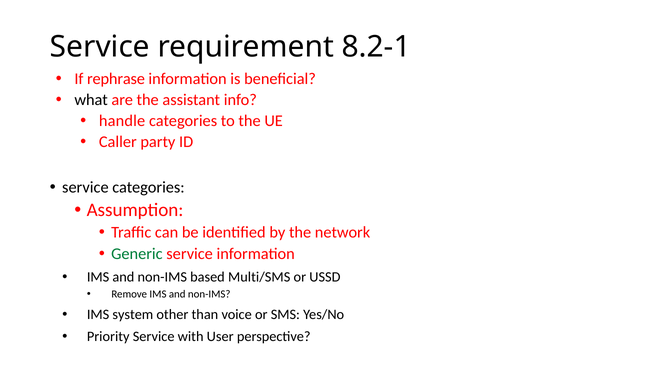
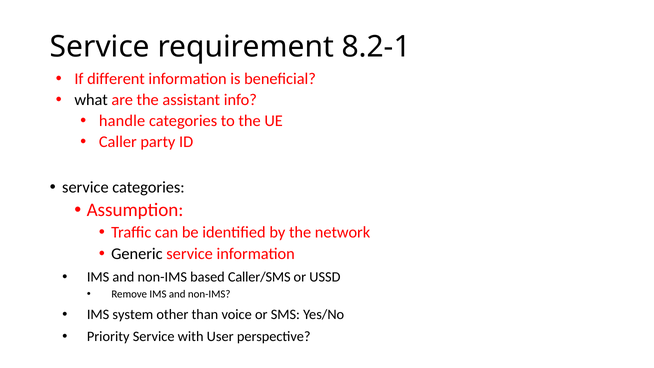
rephrase: rephrase -> different
Generic colour: green -> black
Multi/SMS: Multi/SMS -> Caller/SMS
